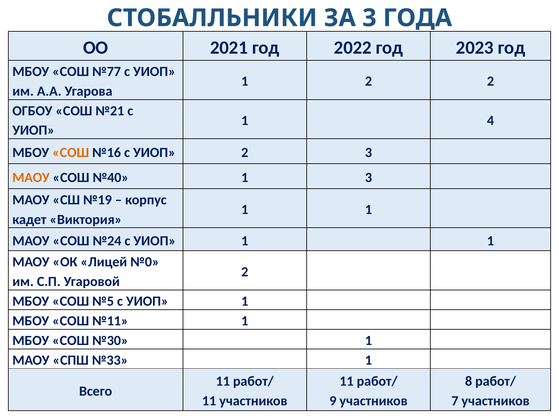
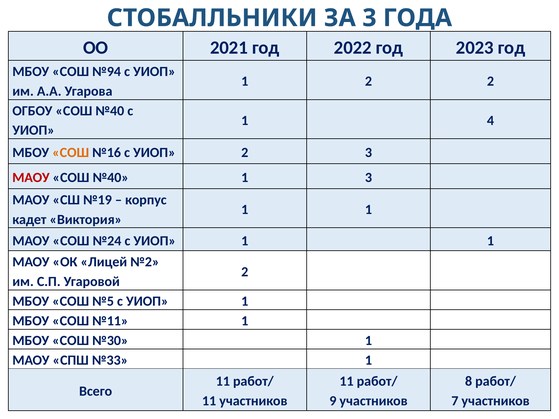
№77: №77 -> №94
ОГБОУ СОШ №21: №21 -> №40
МАОУ at (31, 178) colour: orange -> red
№0: №0 -> №2
